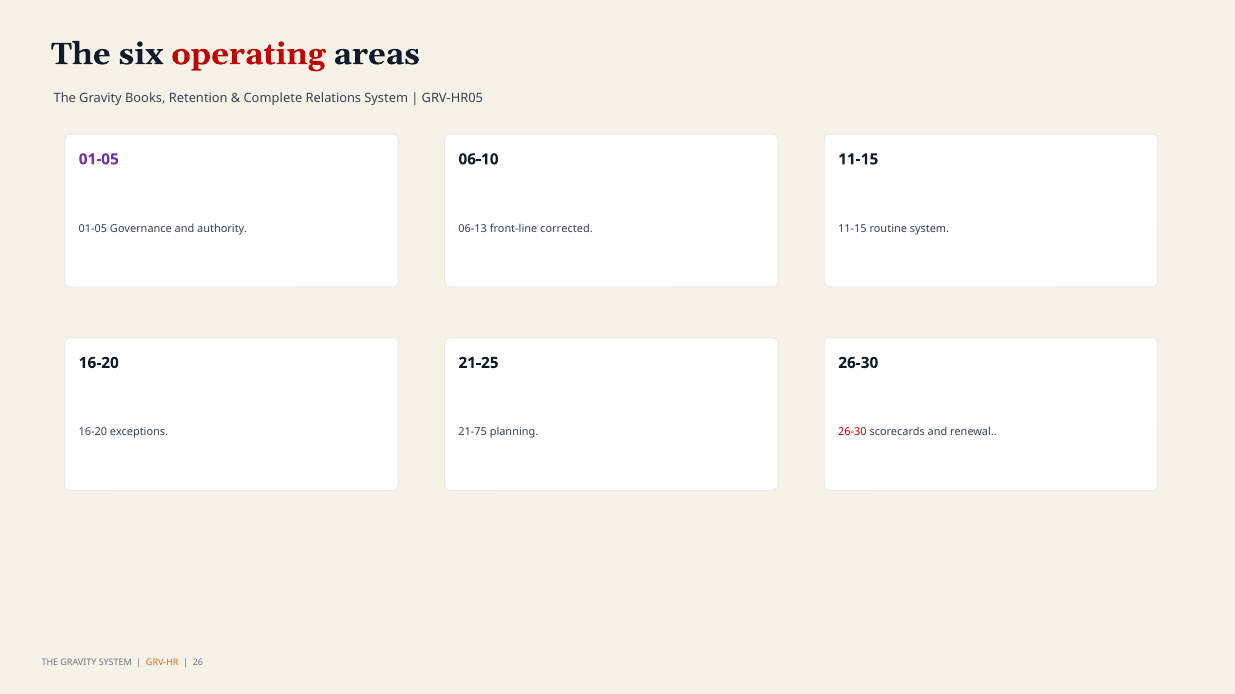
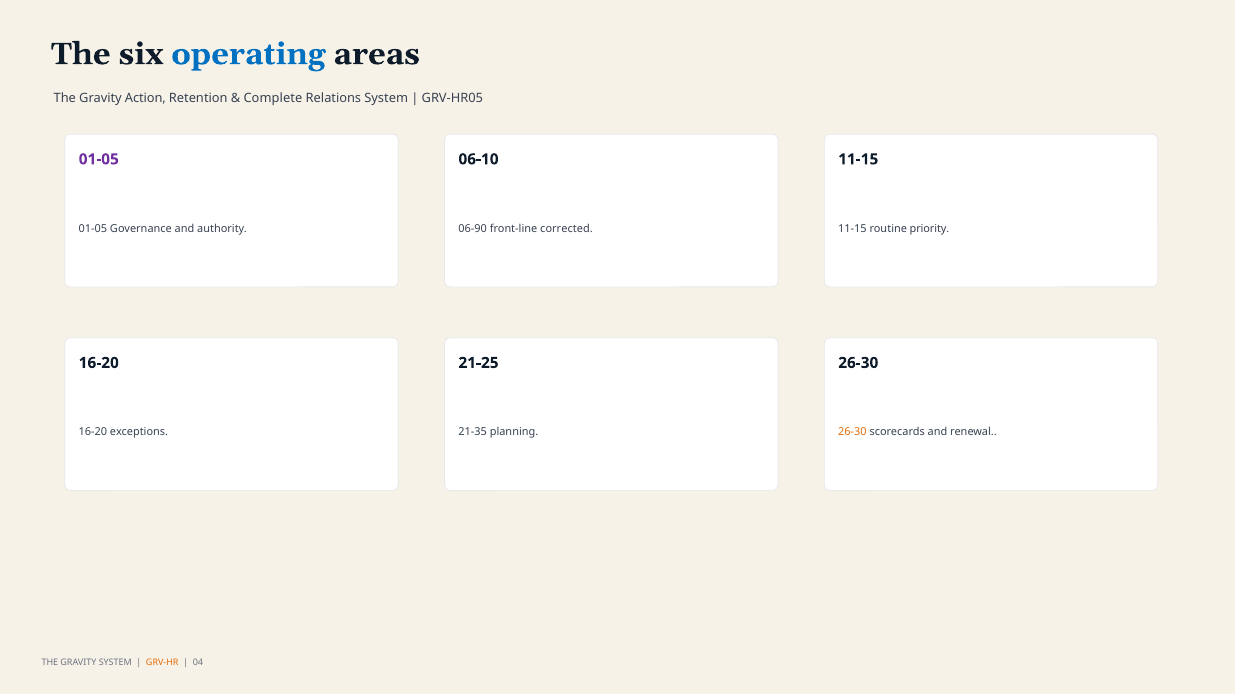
operating colour: red -> blue
Books: Books -> Action
06-13: 06-13 -> 06-90
routine system: system -> priority
21-75: 21-75 -> 21-35
26-30 at (852, 433) colour: red -> orange
26: 26 -> 04
